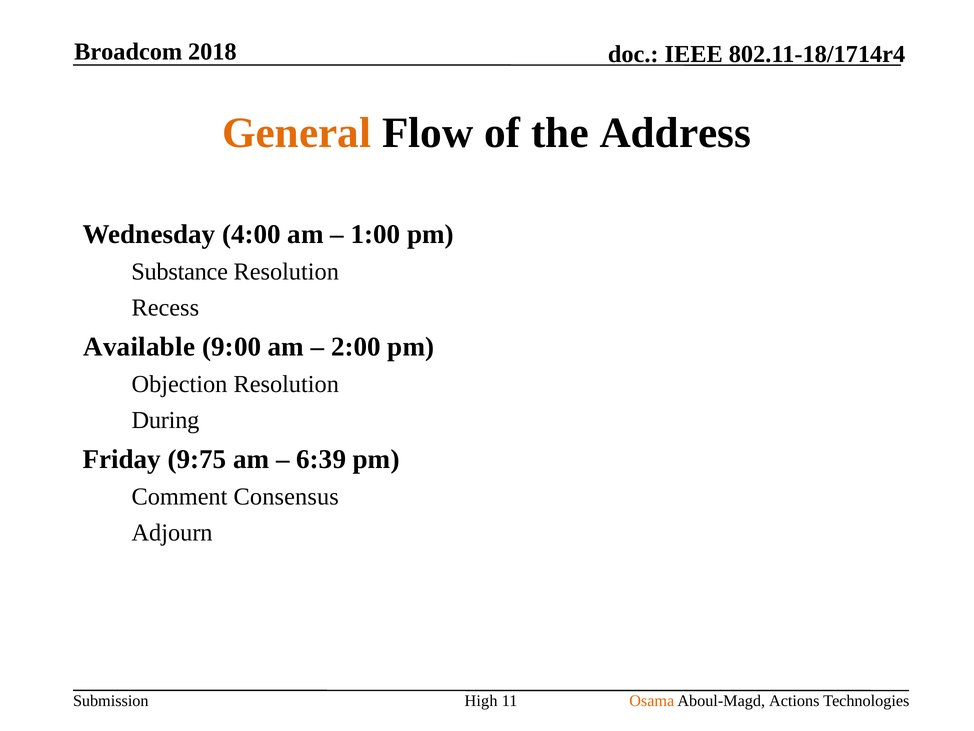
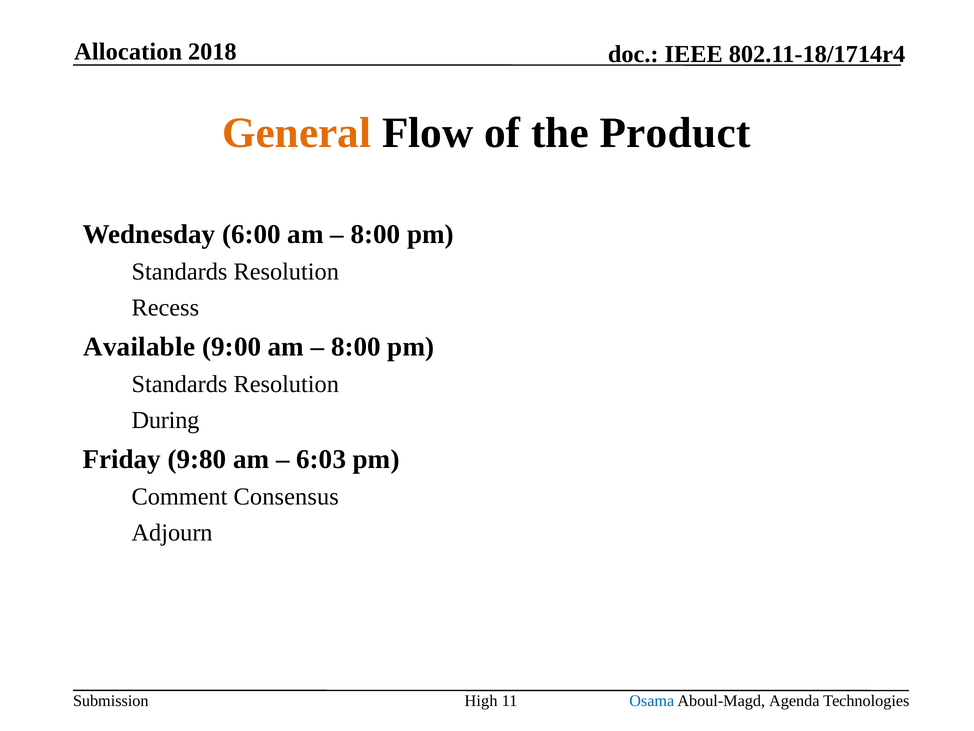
Broadcom: Broadcom -> Allocation
Address: Address -> Product
4:00: 4:00 -> 6:00
1:00 at (375, 234): 1:00 -> 8:00
Substance at (180, 271): Substance -> Standards
2:00 at (356, 347): 2:00 -> 8:00
Objection at (179, 384): Objection -> Standards
9:75: 9:75 -> 9:80
6:39: 6:39 -> 6:03
Osama colour: orange -> blue
Actions: Actions -> Agenda
